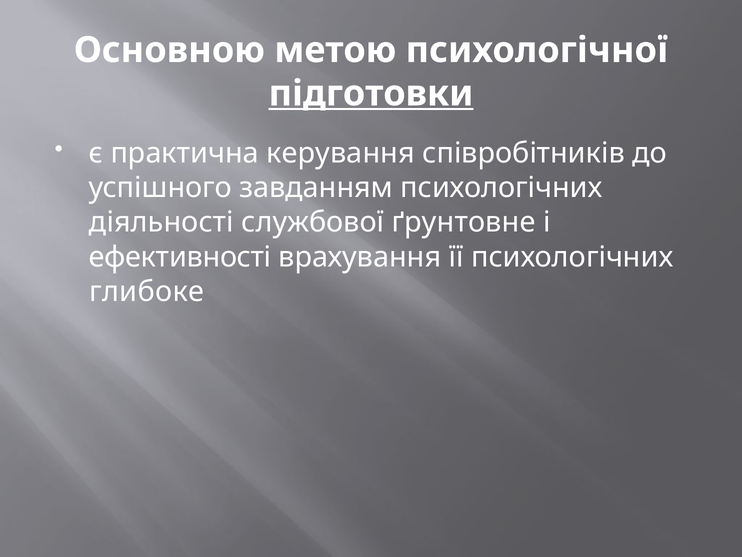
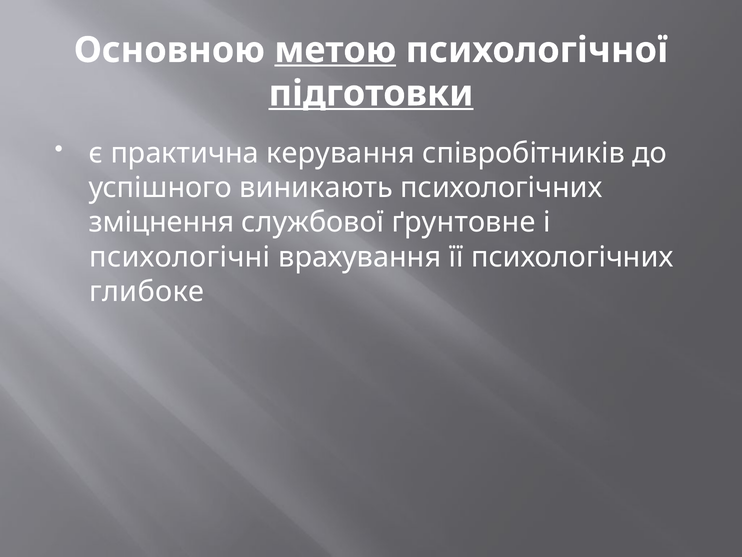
метою underline: none -> present
завданням: завданням -> виникають
діяльності: діяльності -> зміцнення
ефективності: ефективності -> психологічні
